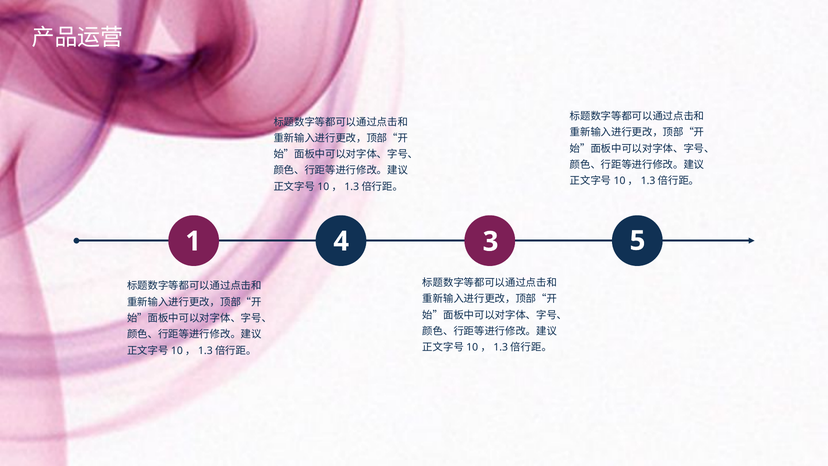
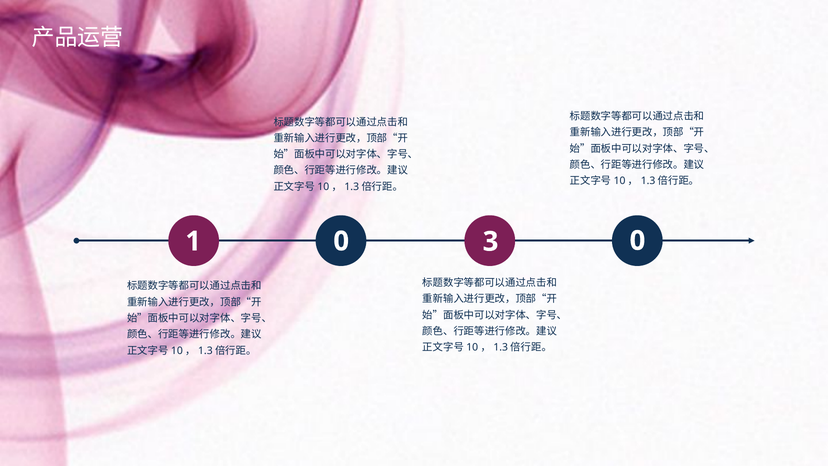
1 4: 4 -> 0
3 5: 5 -> 0
